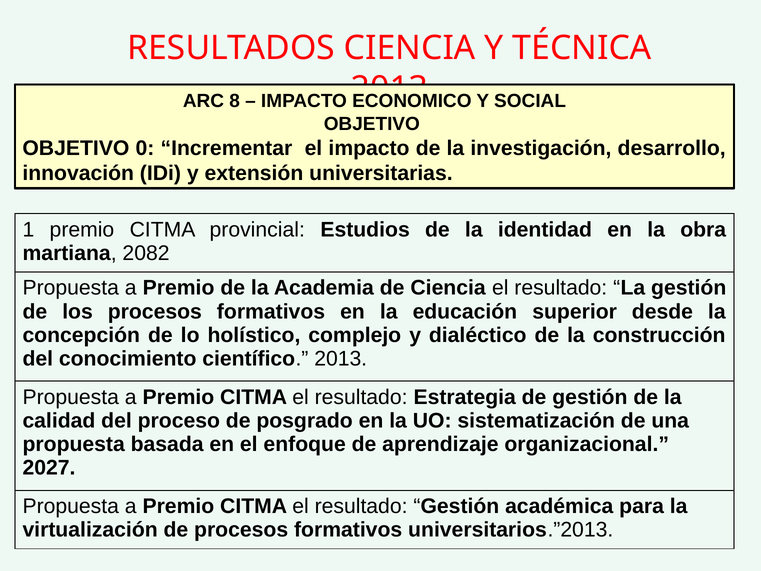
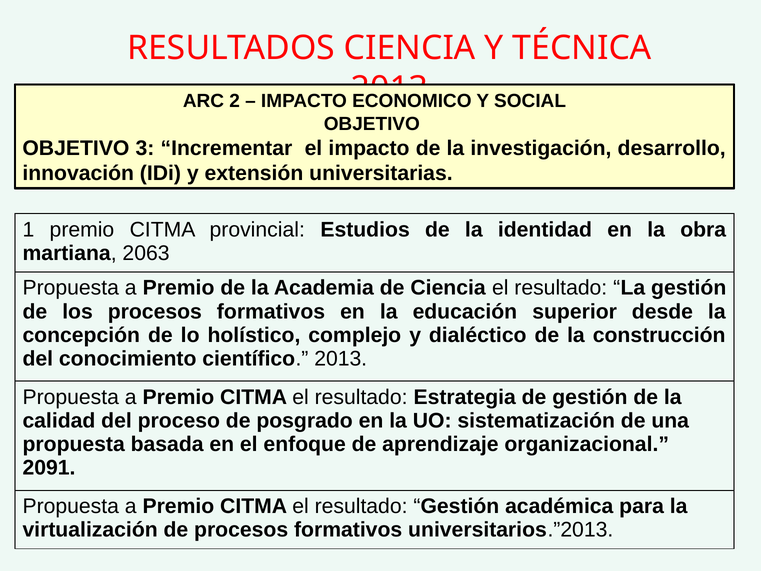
8: 8 -> 2
0: 0 -> 3
2082: 2082 -> 2063
2027: 2027 -> 2091
